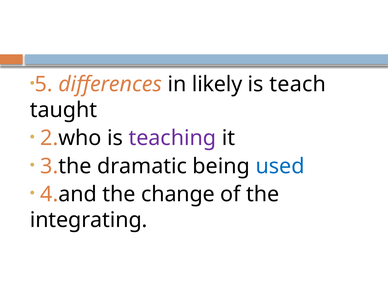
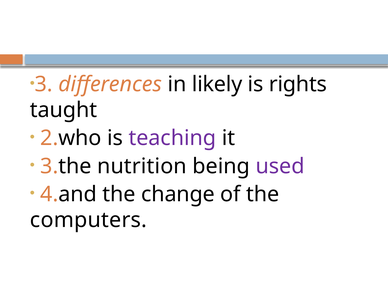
5: 5 -> 3
teach: teach -> rights
dramatic: dramatic -> nutrition
used colour: blue -> purple
integrating: integrating -> computers
